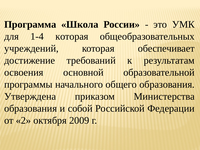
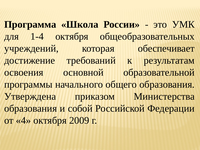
1-4 которая: которая -> октября
2: 2 -> 4
